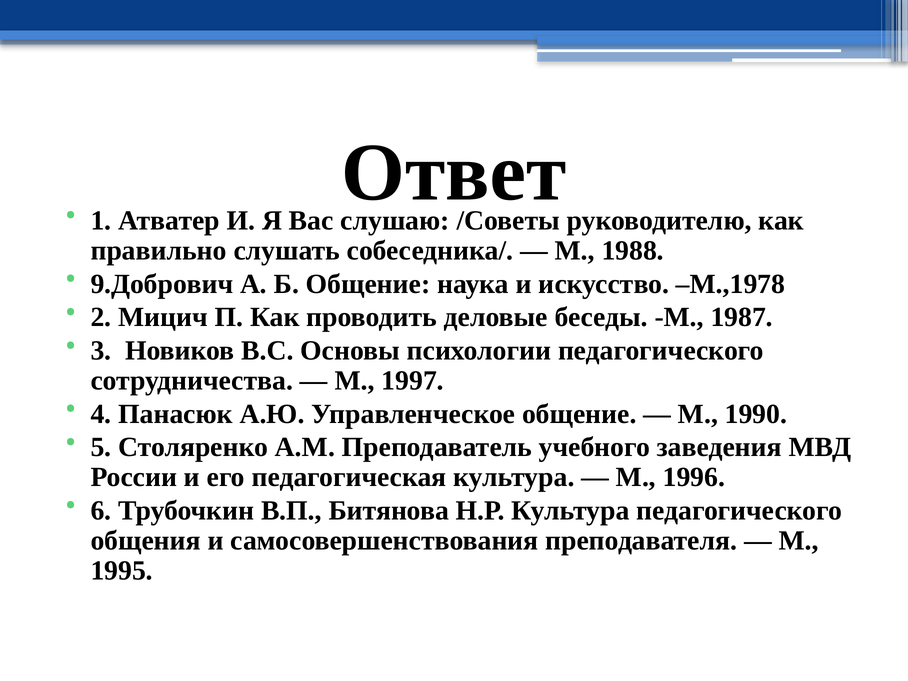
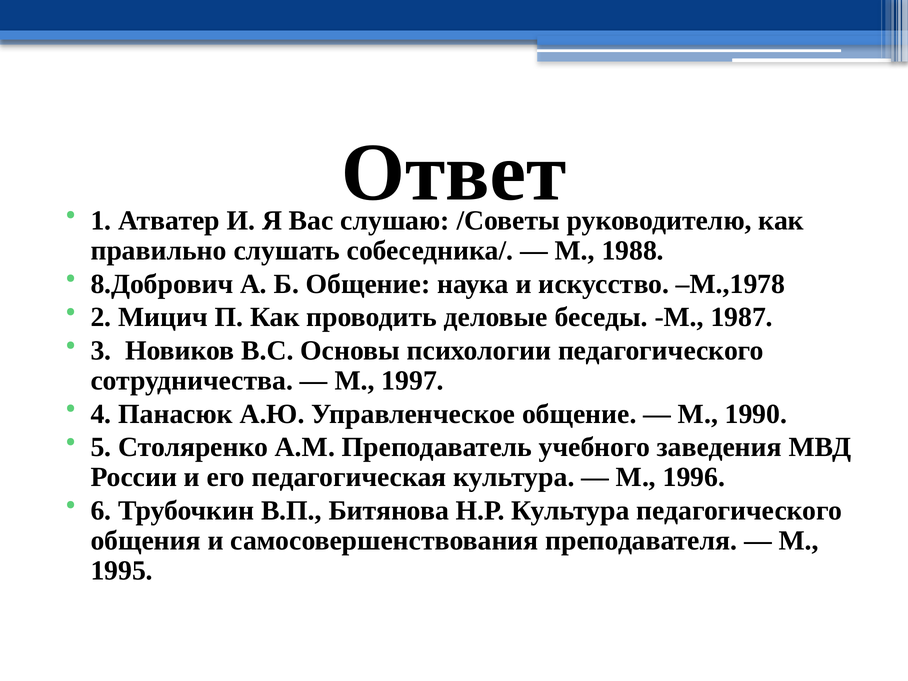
9.Добрович: 9.Добрович -> 8.Добрович
